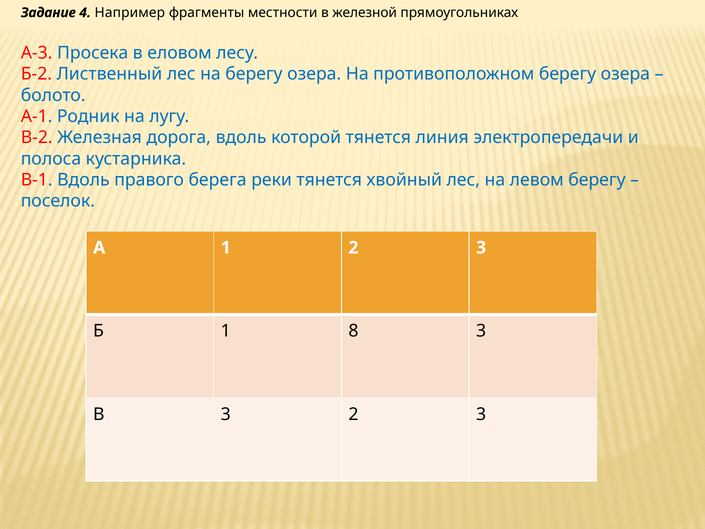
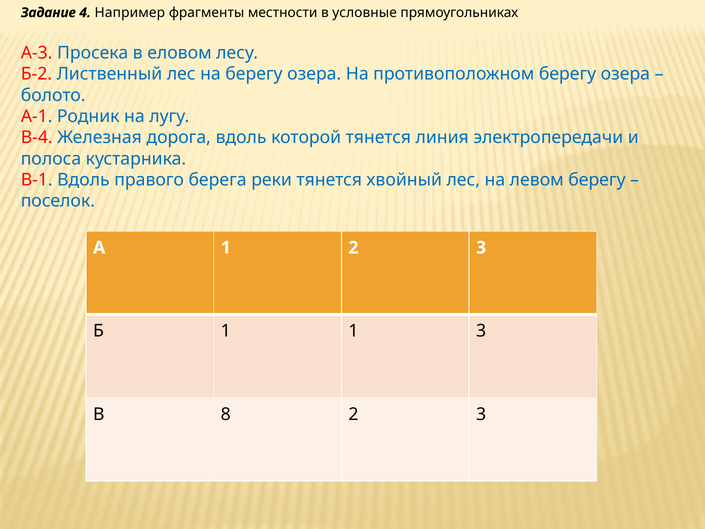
железной: железной -> условные
В-2: В-2 -> В-4
1 8: 8 -> 1
В 3: 3 -> 8
